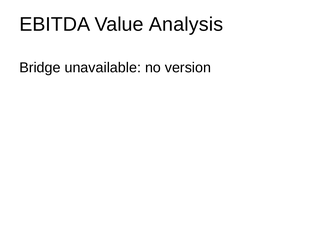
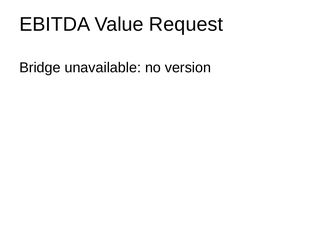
Analysis: Analysis -> Request
